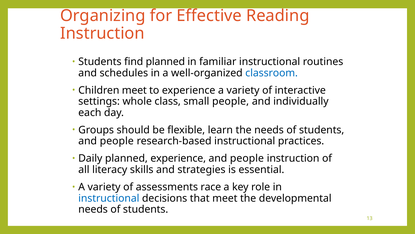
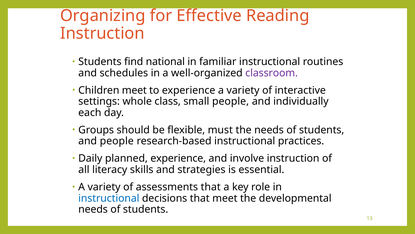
find planned: planned -> national
classroom colour: blue -> purple
learn: learn -> must
people at (247, 158): people -> involve
assessments race: race -> that
